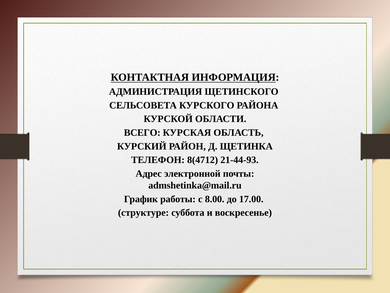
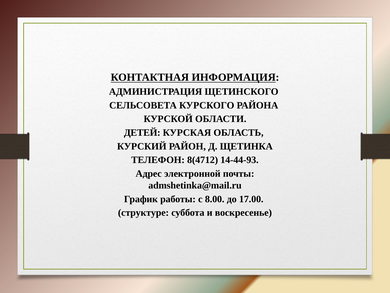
ВСЕГО: ВСЕГО -> ДЕТЕЙ
21-44-93: 21-44-93 -> 14-44-93
